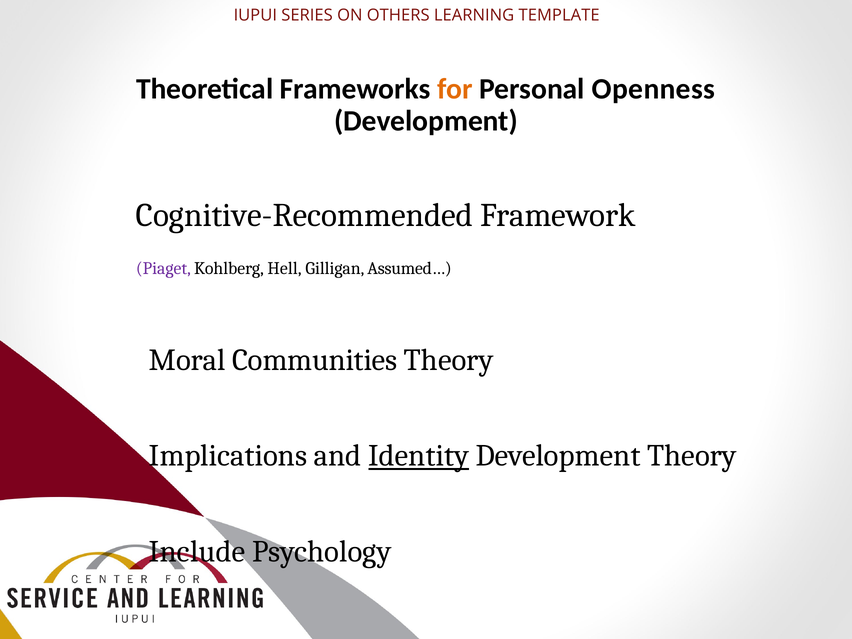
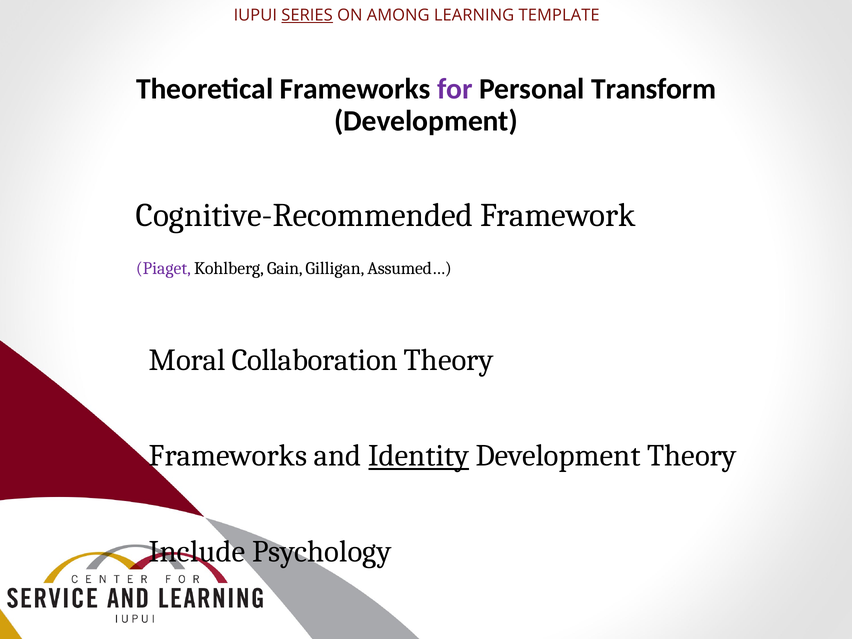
SERIES underline: none -> present
OTHERS: OTHERS -> AMONG
for colour: orange -> purple
Openness: Openness -> Transform
Hell: Hell -> Gain
Communities: Communities -> Collaboration
Implications at (228, 456): Implications -> Frameworks
